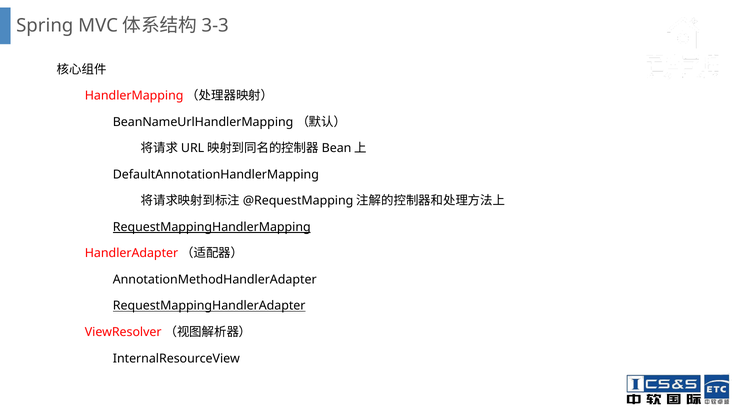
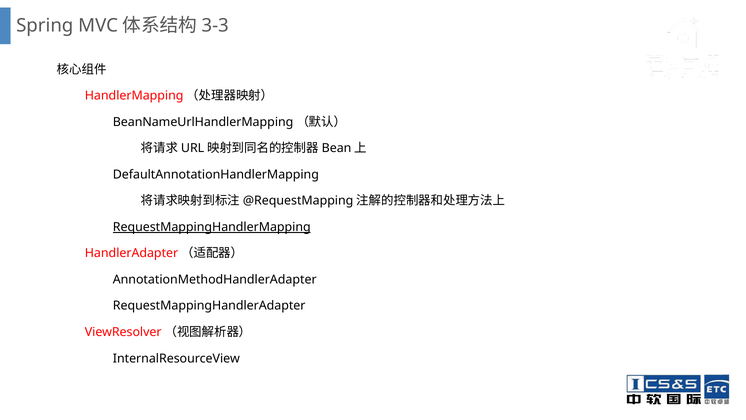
RequestMappingHandlerAdapter underline: present -> none
